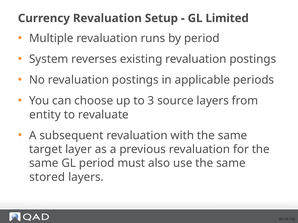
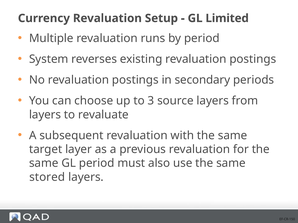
applicable: applicable -> secondary
entity at (45, 115): entity -> layers
